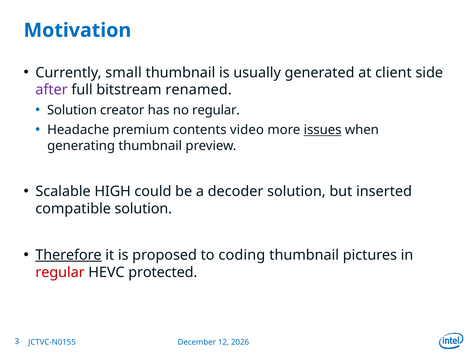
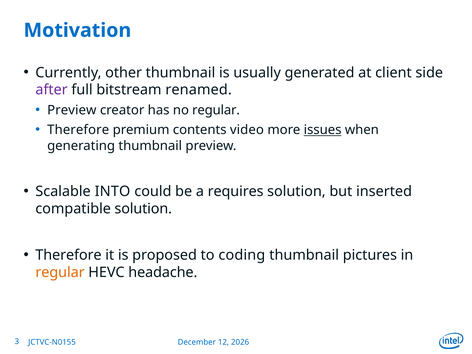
small: small -> other
Solution at (72, 110): Solution -> Preview
Headache at (78, 130): Headache -> Therefore
HIGH: HIGH -> INTO
decoder: decoder -> requires
Therefore at (69, 255) underline: present -> none
regular at (60, 272) colour: red -> orange
protected: protected -> headache
